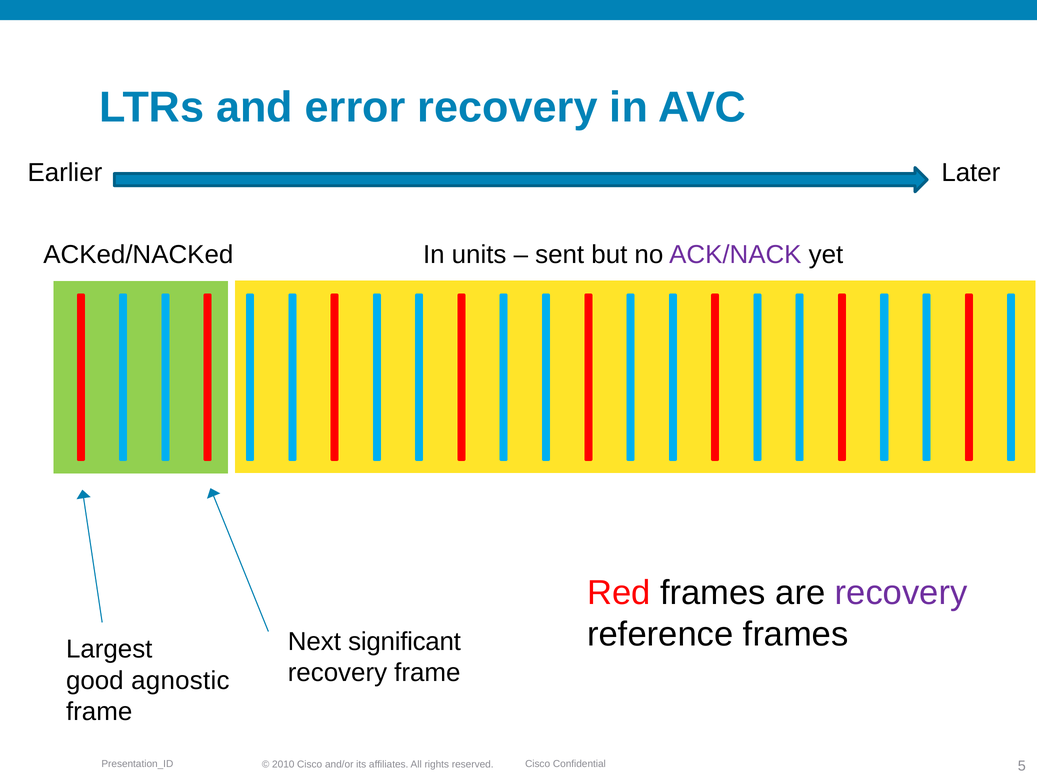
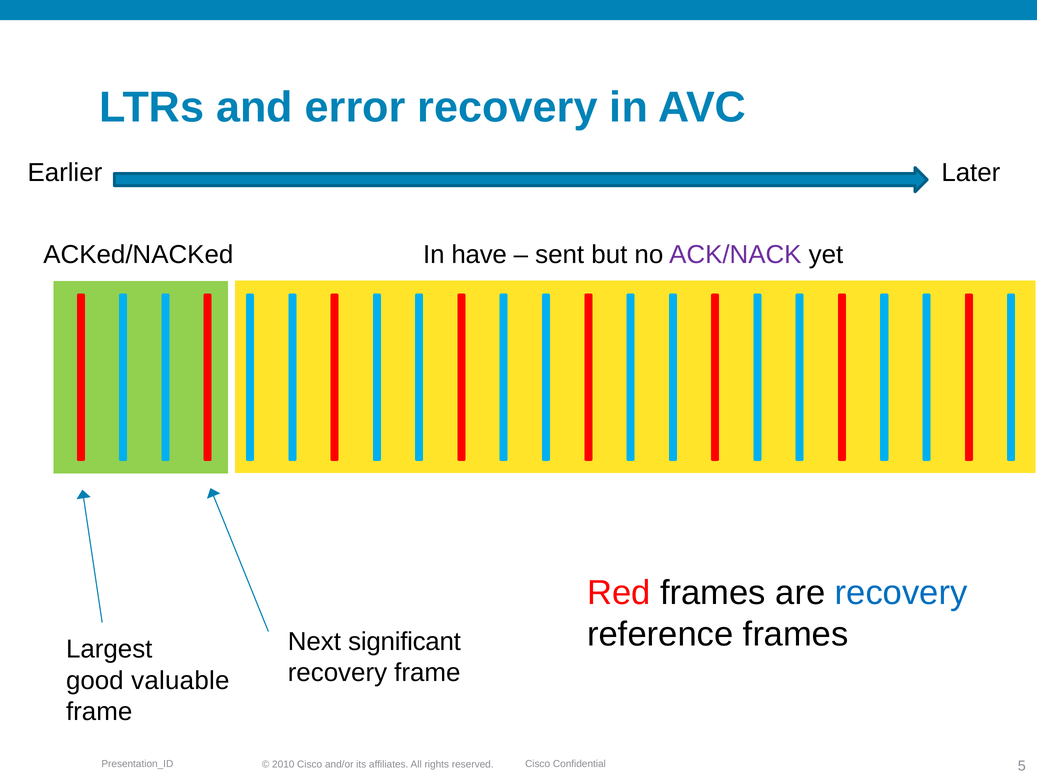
units: units -> have
recovery at (901, 592) colour: purple -> blue
agnostic: agnostic -> valuable
